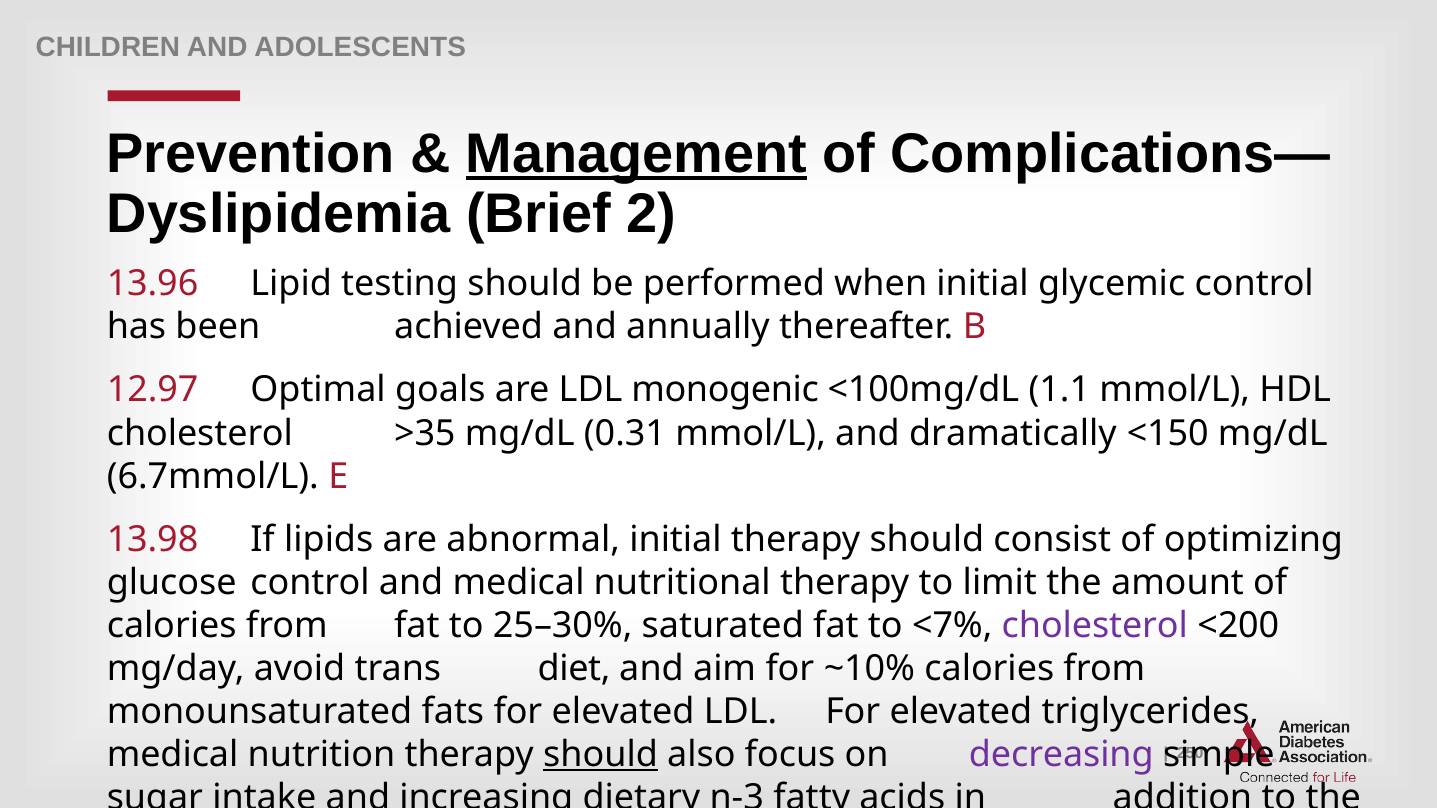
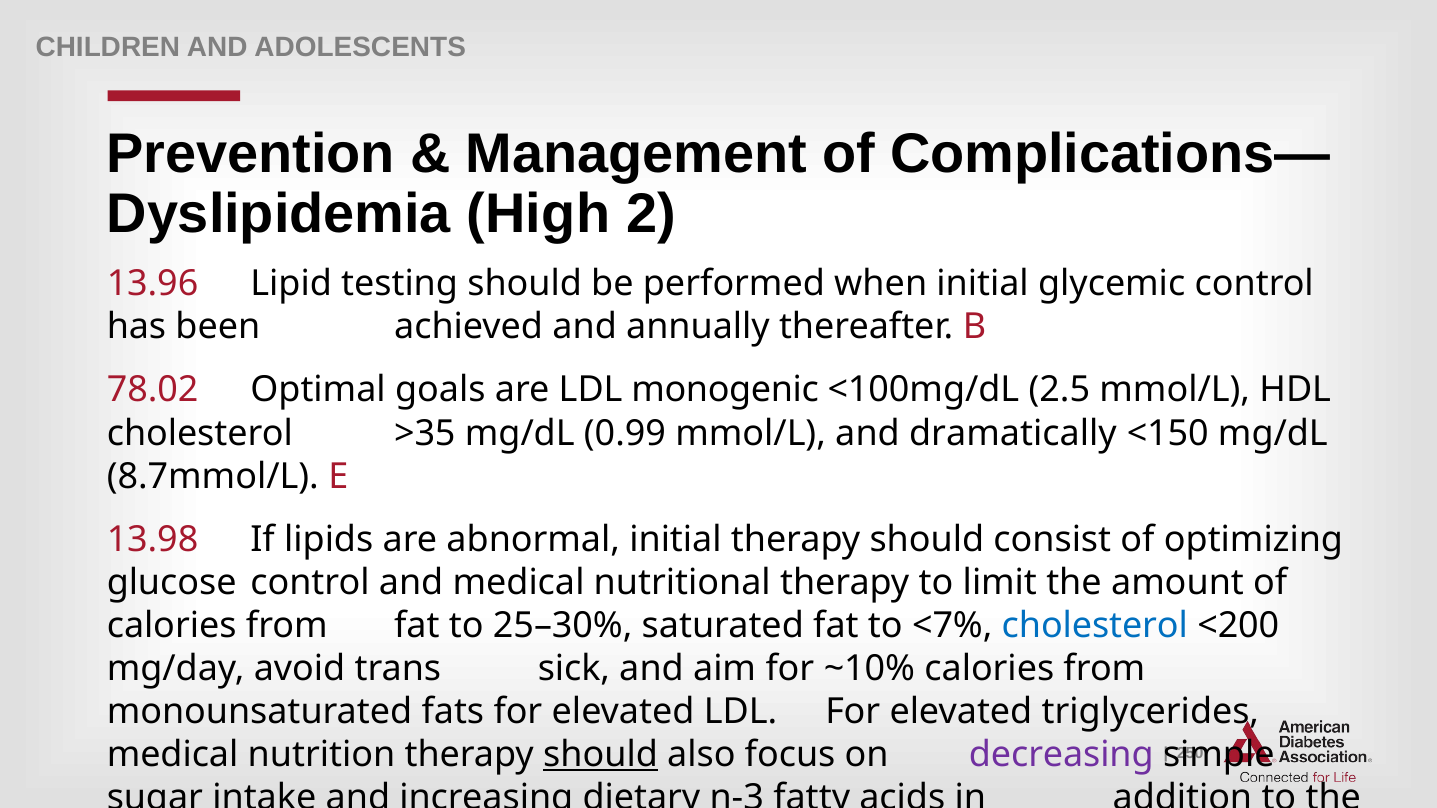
Management underline: present -> none
Brief: Brief -> High
12.97: 12.97 -> 78.02
1.1: 1.1 -> 2.5
0.31: 0.31 -> 0.99
6.7mmol/L: 6.7mmol/L -> 8.7mmol/L
cholesterol at (1095, 626) colour: purple -> blue
diet: diet -> sick
